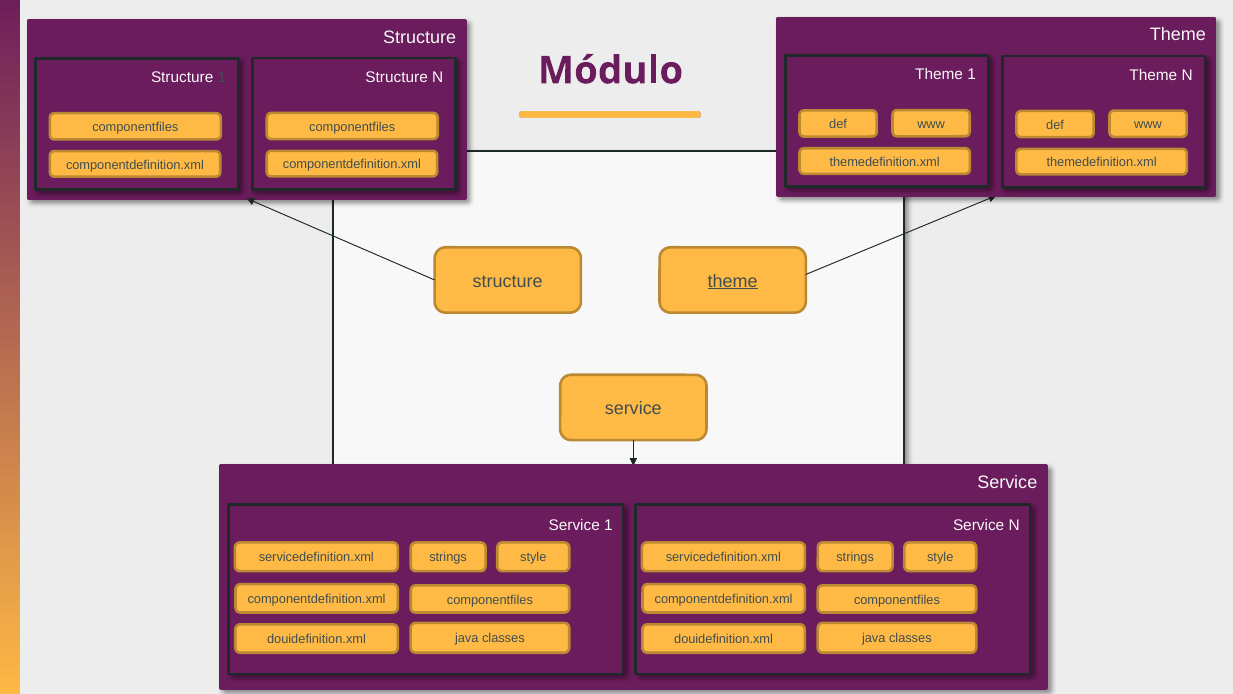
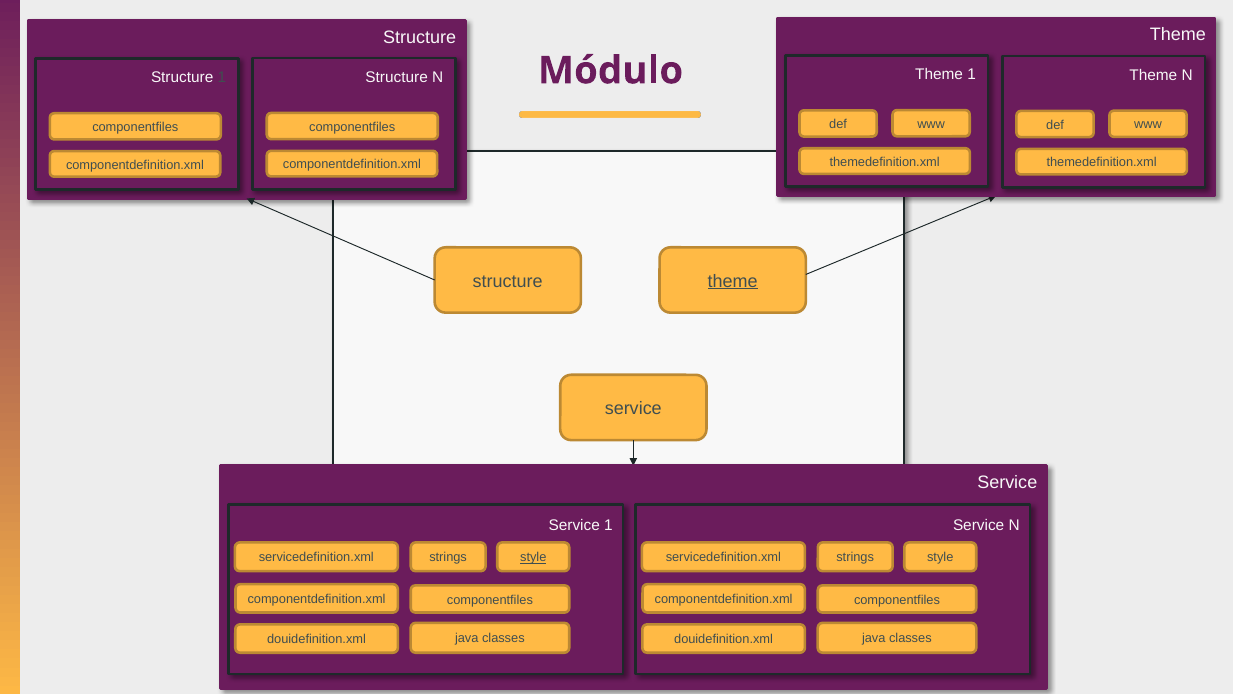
style at (533, 557) underline: none -> present
